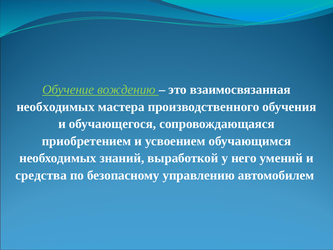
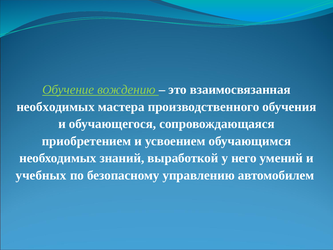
средства: средства -> учебных
